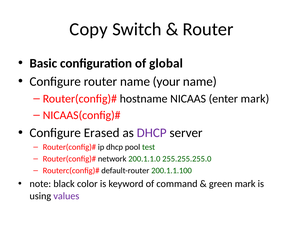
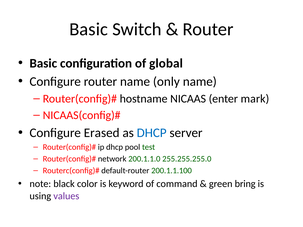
Copy at (89, 29): Copy -> Basic
your: your -> only
DHCP at (152, 133) colour: purple -> blue
green mark: mark -> bring
